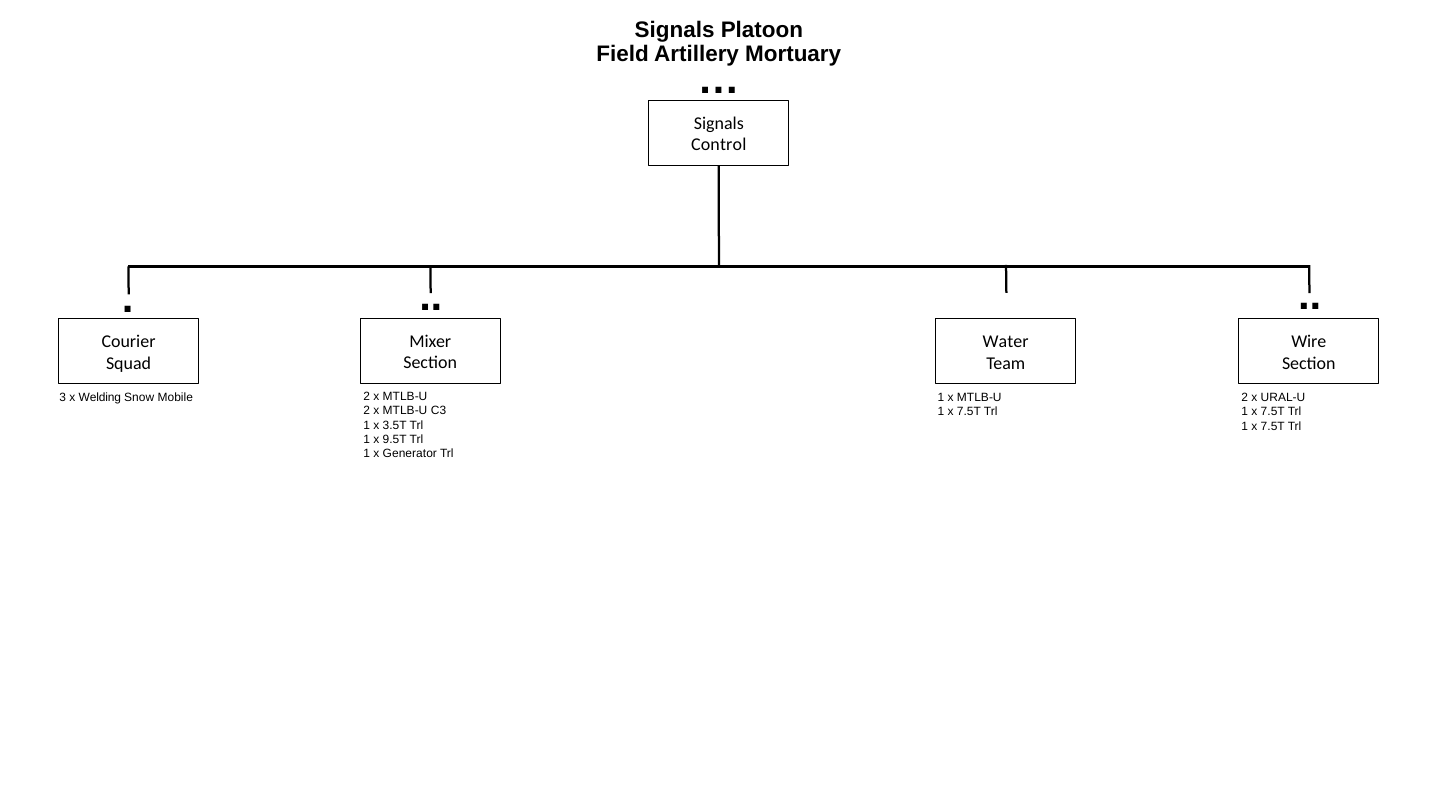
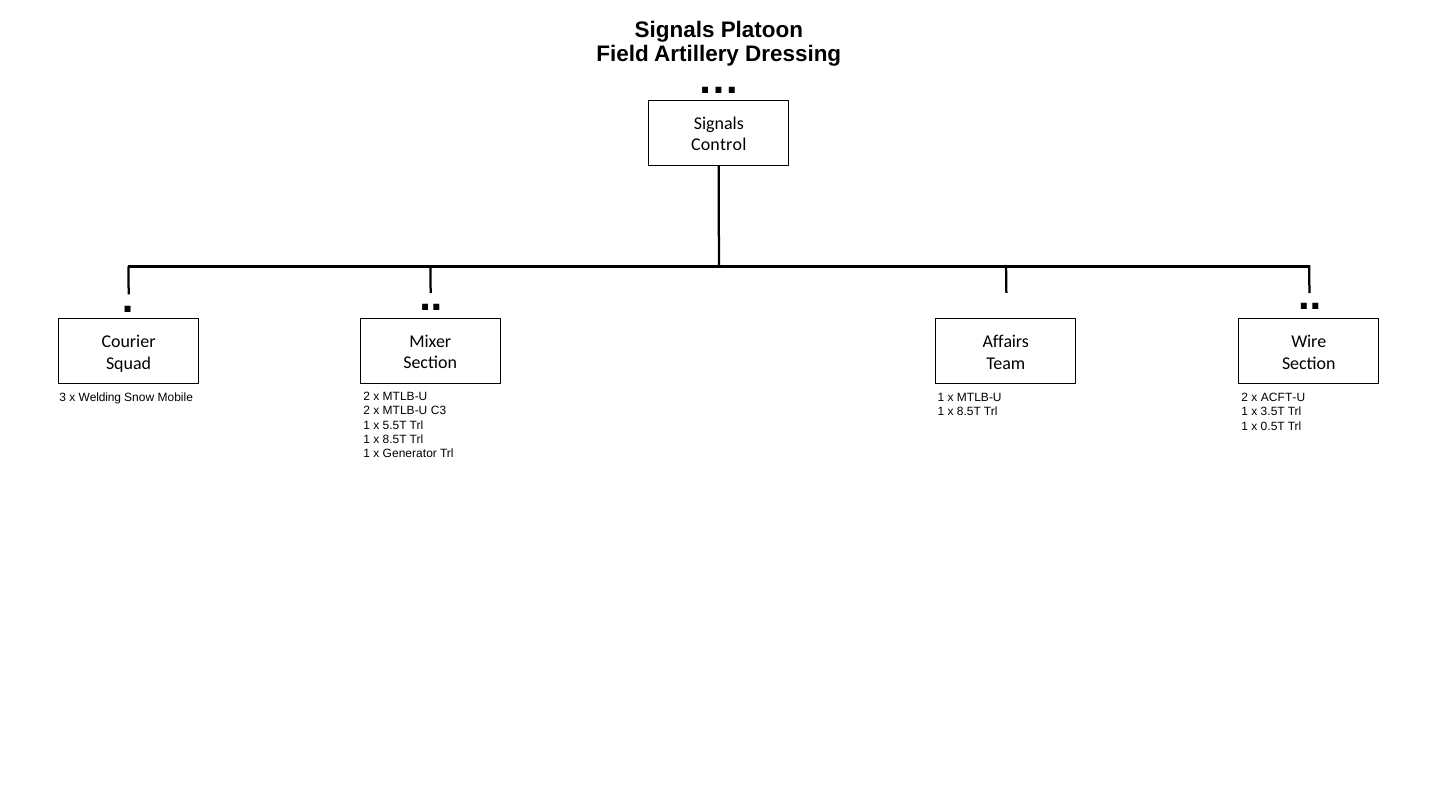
Mortuary: Mortuary -> Dressing
Water: Water -> Affairs
URAL-U: URAL-U -> ACFT-U
7.5T at (969, 412): 7.5T -> 8.5T
7.5T at (1273, 412): 7.5T -> 3.5T
3.5T: 3.5T -> 5.5T
7.5T at (1273, 426): 7.5T -> 0.5T
9.5T at (395, 439): 9.5T -> 8.5T
